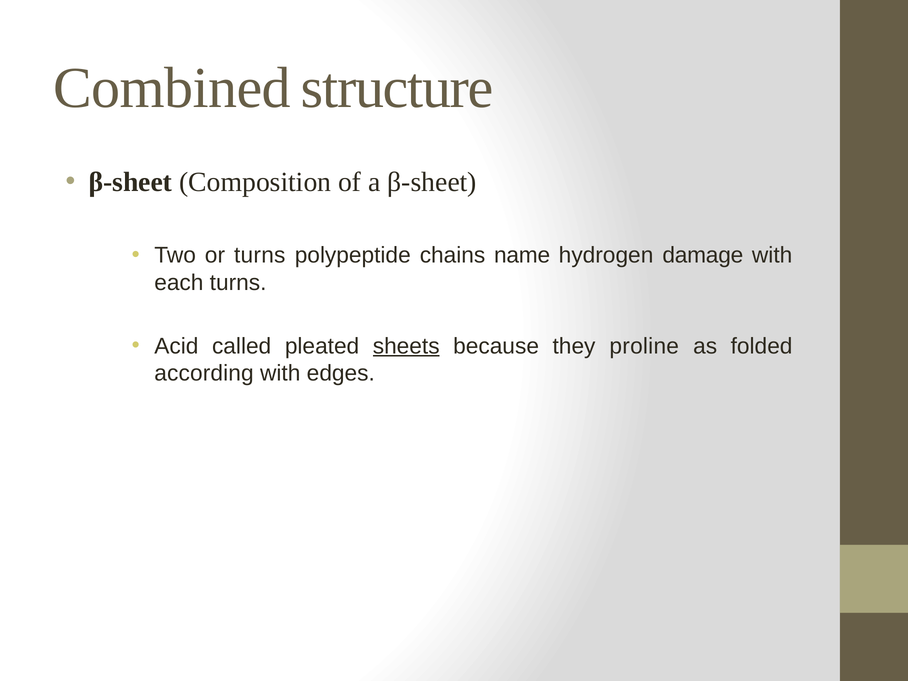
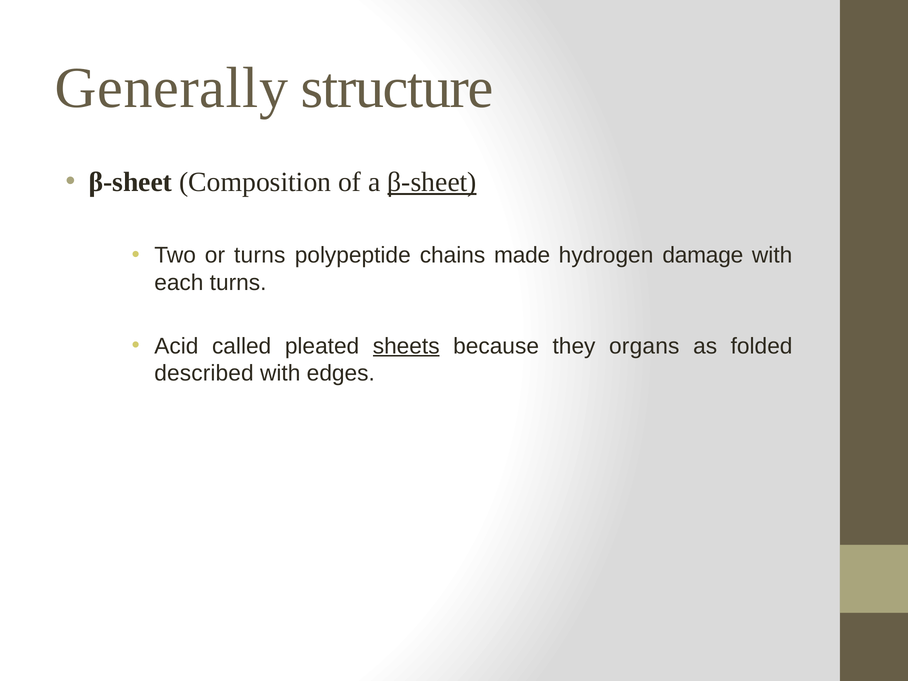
Combined: Combined -> Generally
β-sheet at (432, 182) underline: none -> present
name: name -> made
proline: proline -> organs
according: according -> described
